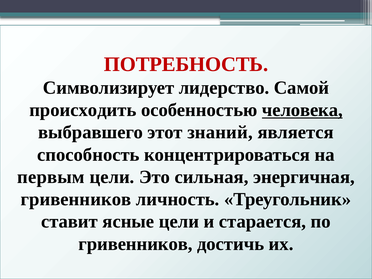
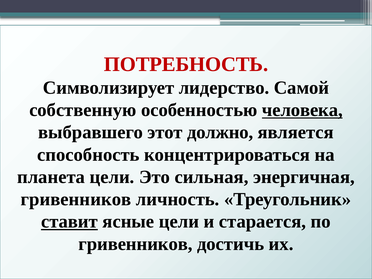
происходить: происходить -> собственную
знаний: знаний -> должно
первым: первым -> планета
ставит underline: none -> present
